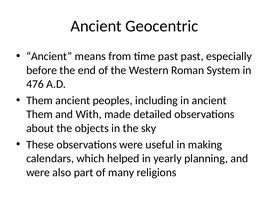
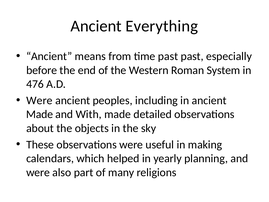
Geocentric: Geocentric -> Everything
Them at (40, 100): Them -> Were
Them at (40, 114): Them -> Made
